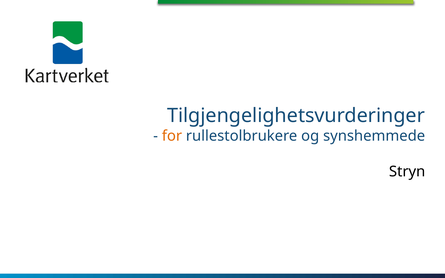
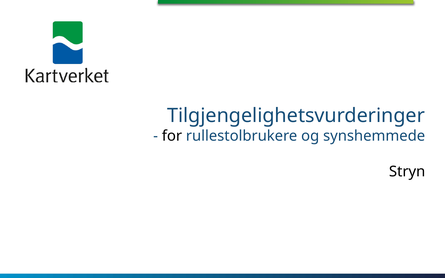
for colour: orange -> black
